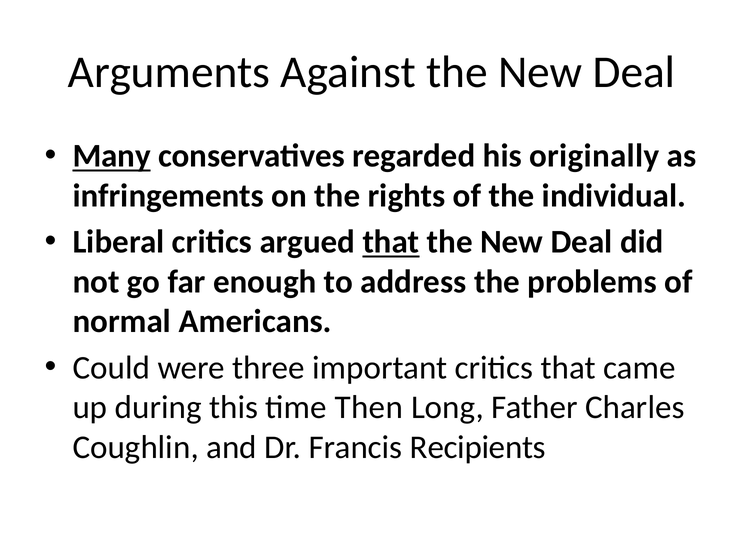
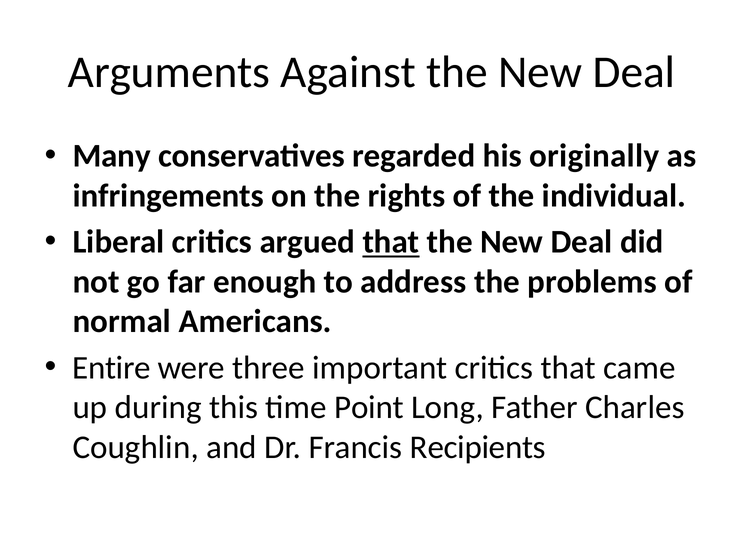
Many underline: present -> none
Could: Could -> Entire
Then: Then -> Point
